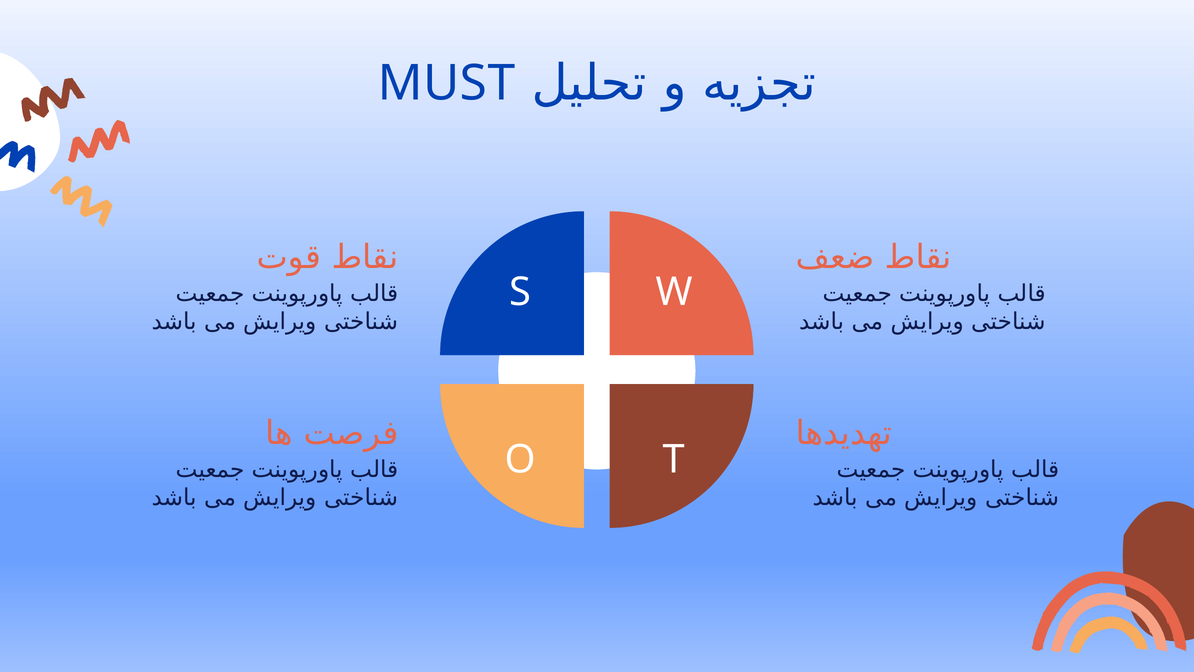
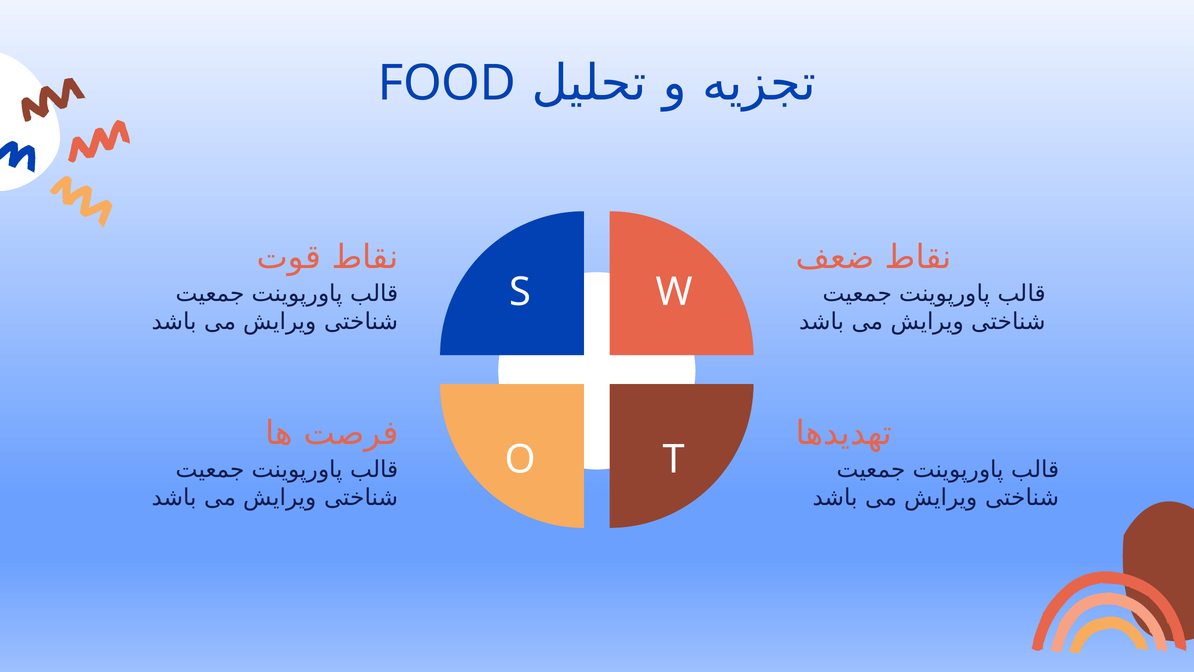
MUST: MUST -> FOOD
